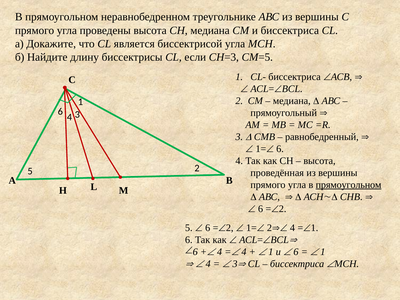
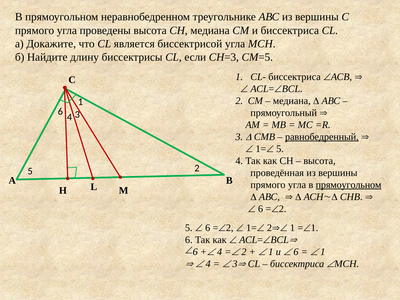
равнобедренный underline: none -> present
1= 6: 6 -> 5
2 4: 4 -> 1
4 at (244, 252): 4 -> 2
